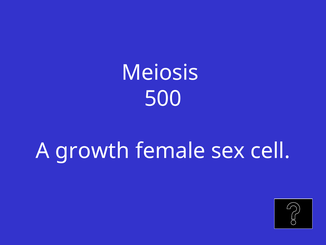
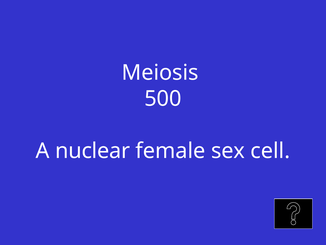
growth: growth -> nuclear
